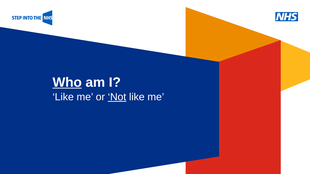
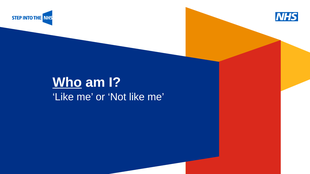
Not underline: present -> none
